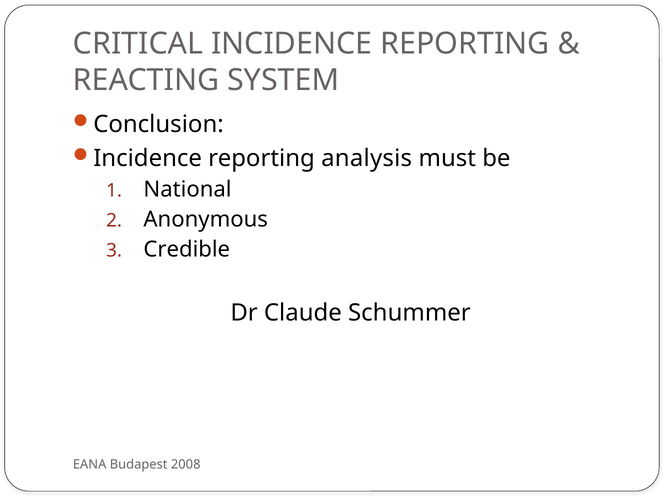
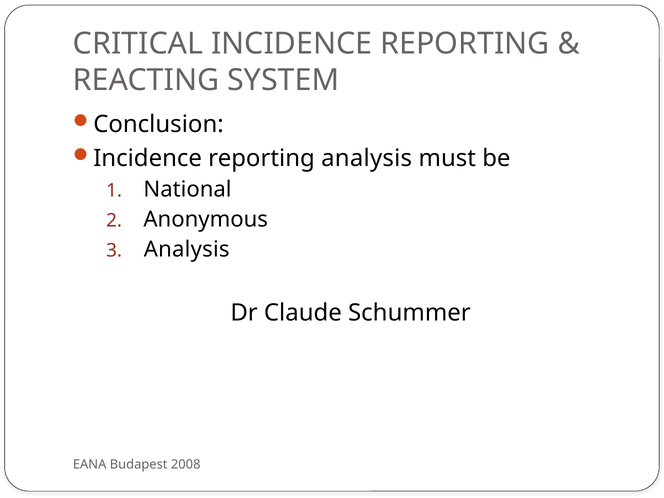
Credible at (187, 250): Credible -> Analysis
